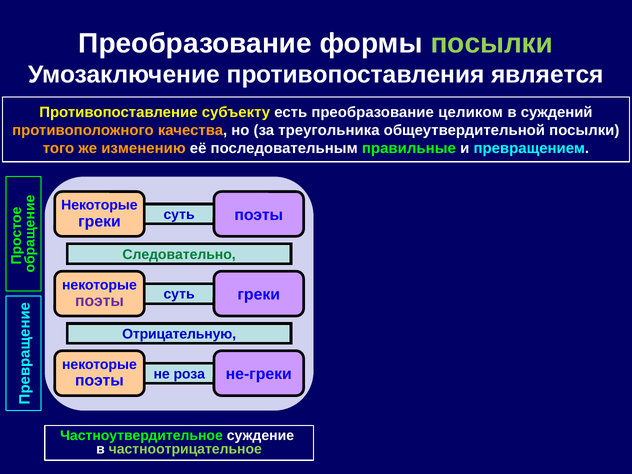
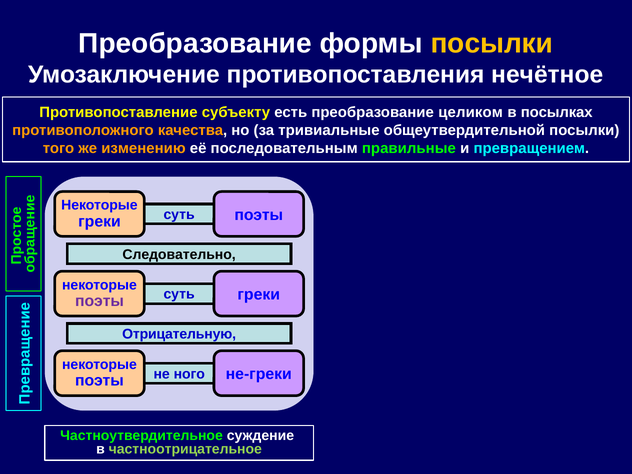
посылки at (492, 43) colour: light green -> yellow
является: является -> нечётное
суждений: суждений -> посылках
треугольника: треугольника -> тривиальные
Следовательно colour: green -> black
роза: роза -> ного
